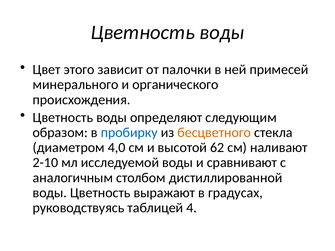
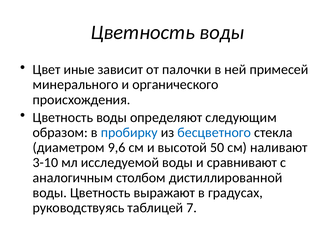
этого: этого -> иные
бесцветного colour: orange -> blue
4,0: 4,0 -> 9,6
62: 62 -> 50
2-10: 2-10 -> 3-10
4: 4 -> 7
